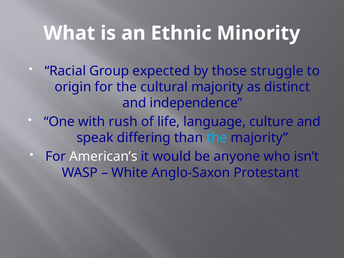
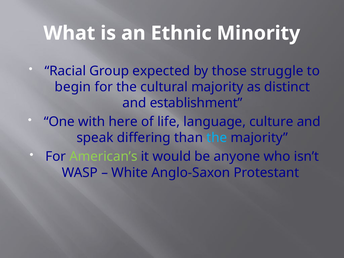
origin: origin -> begin
independence: independence -> establishment
rush: rush -> here
American’s colour: white -> light green
